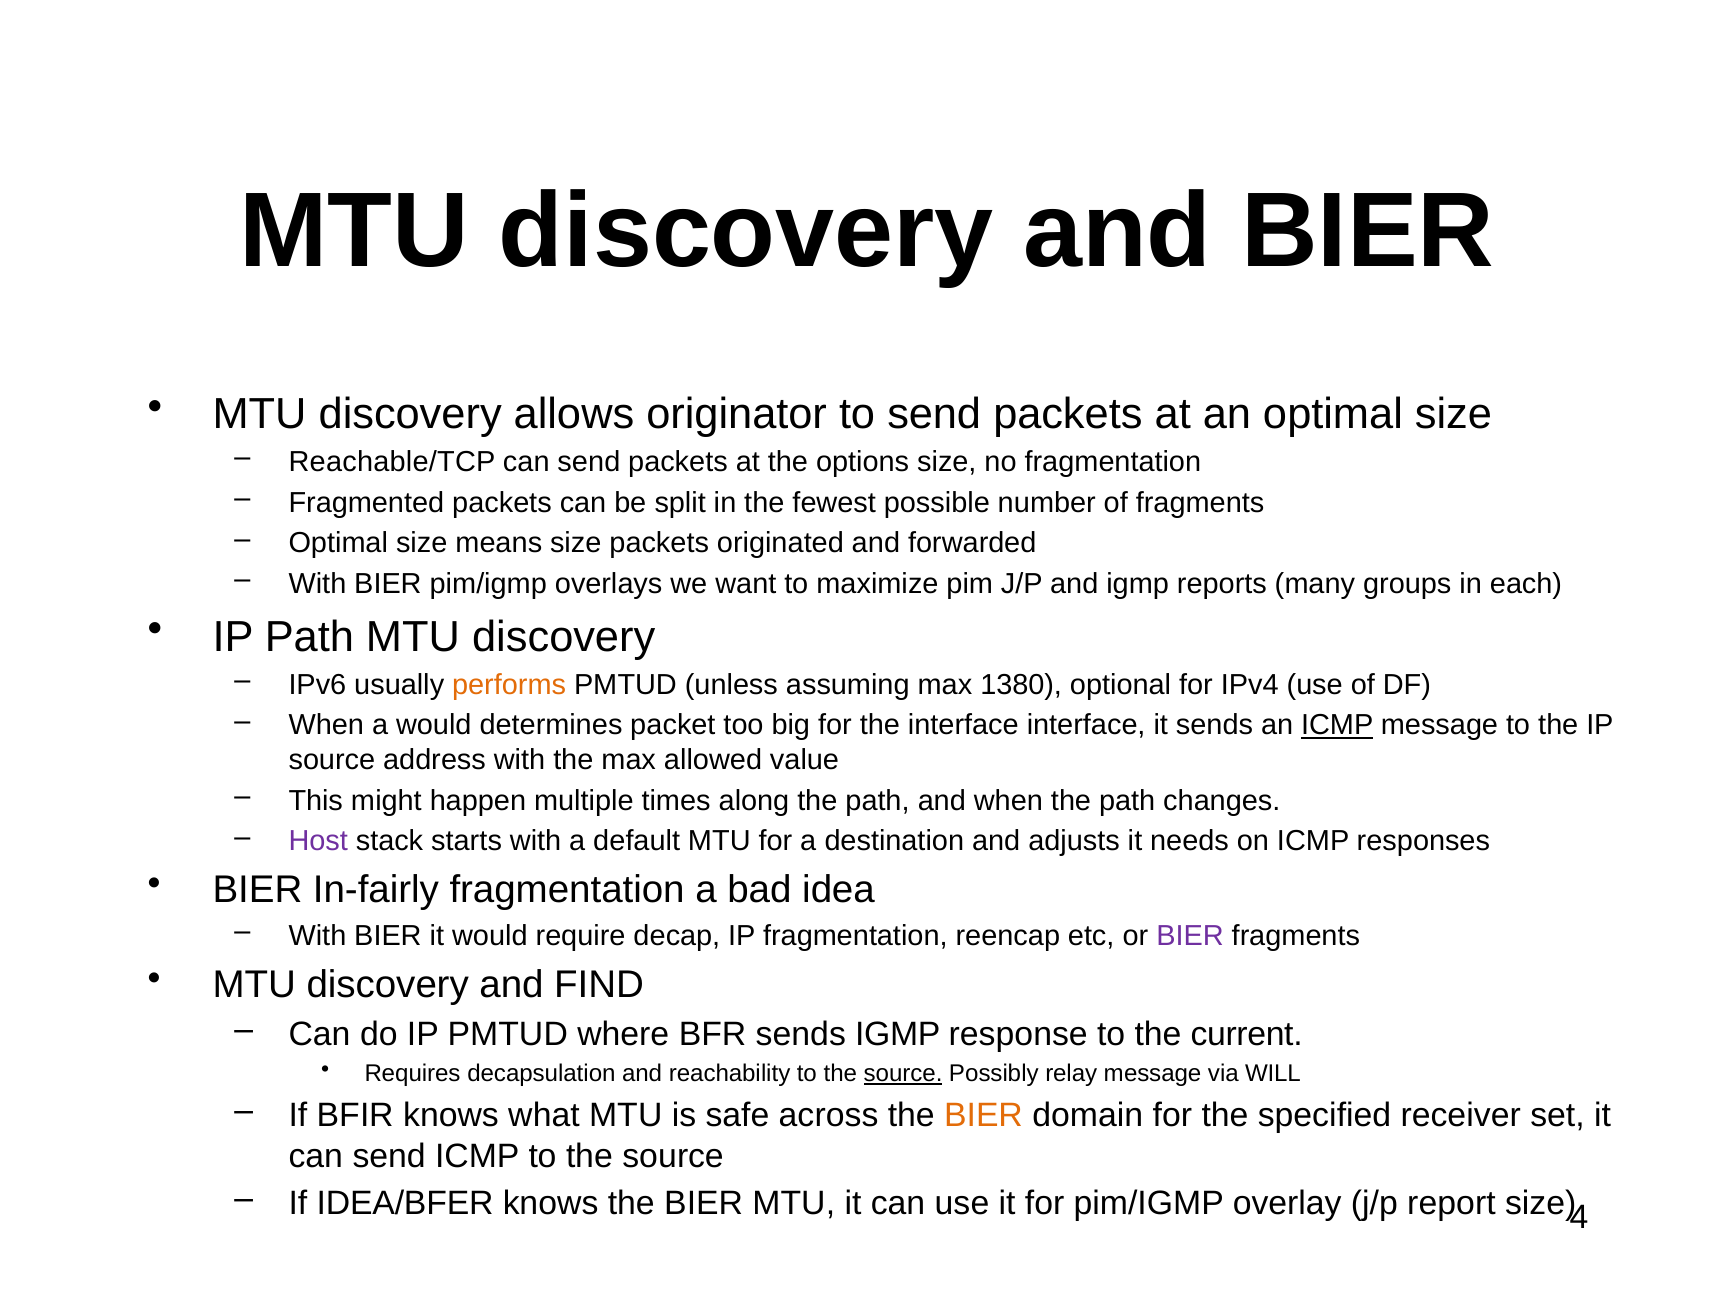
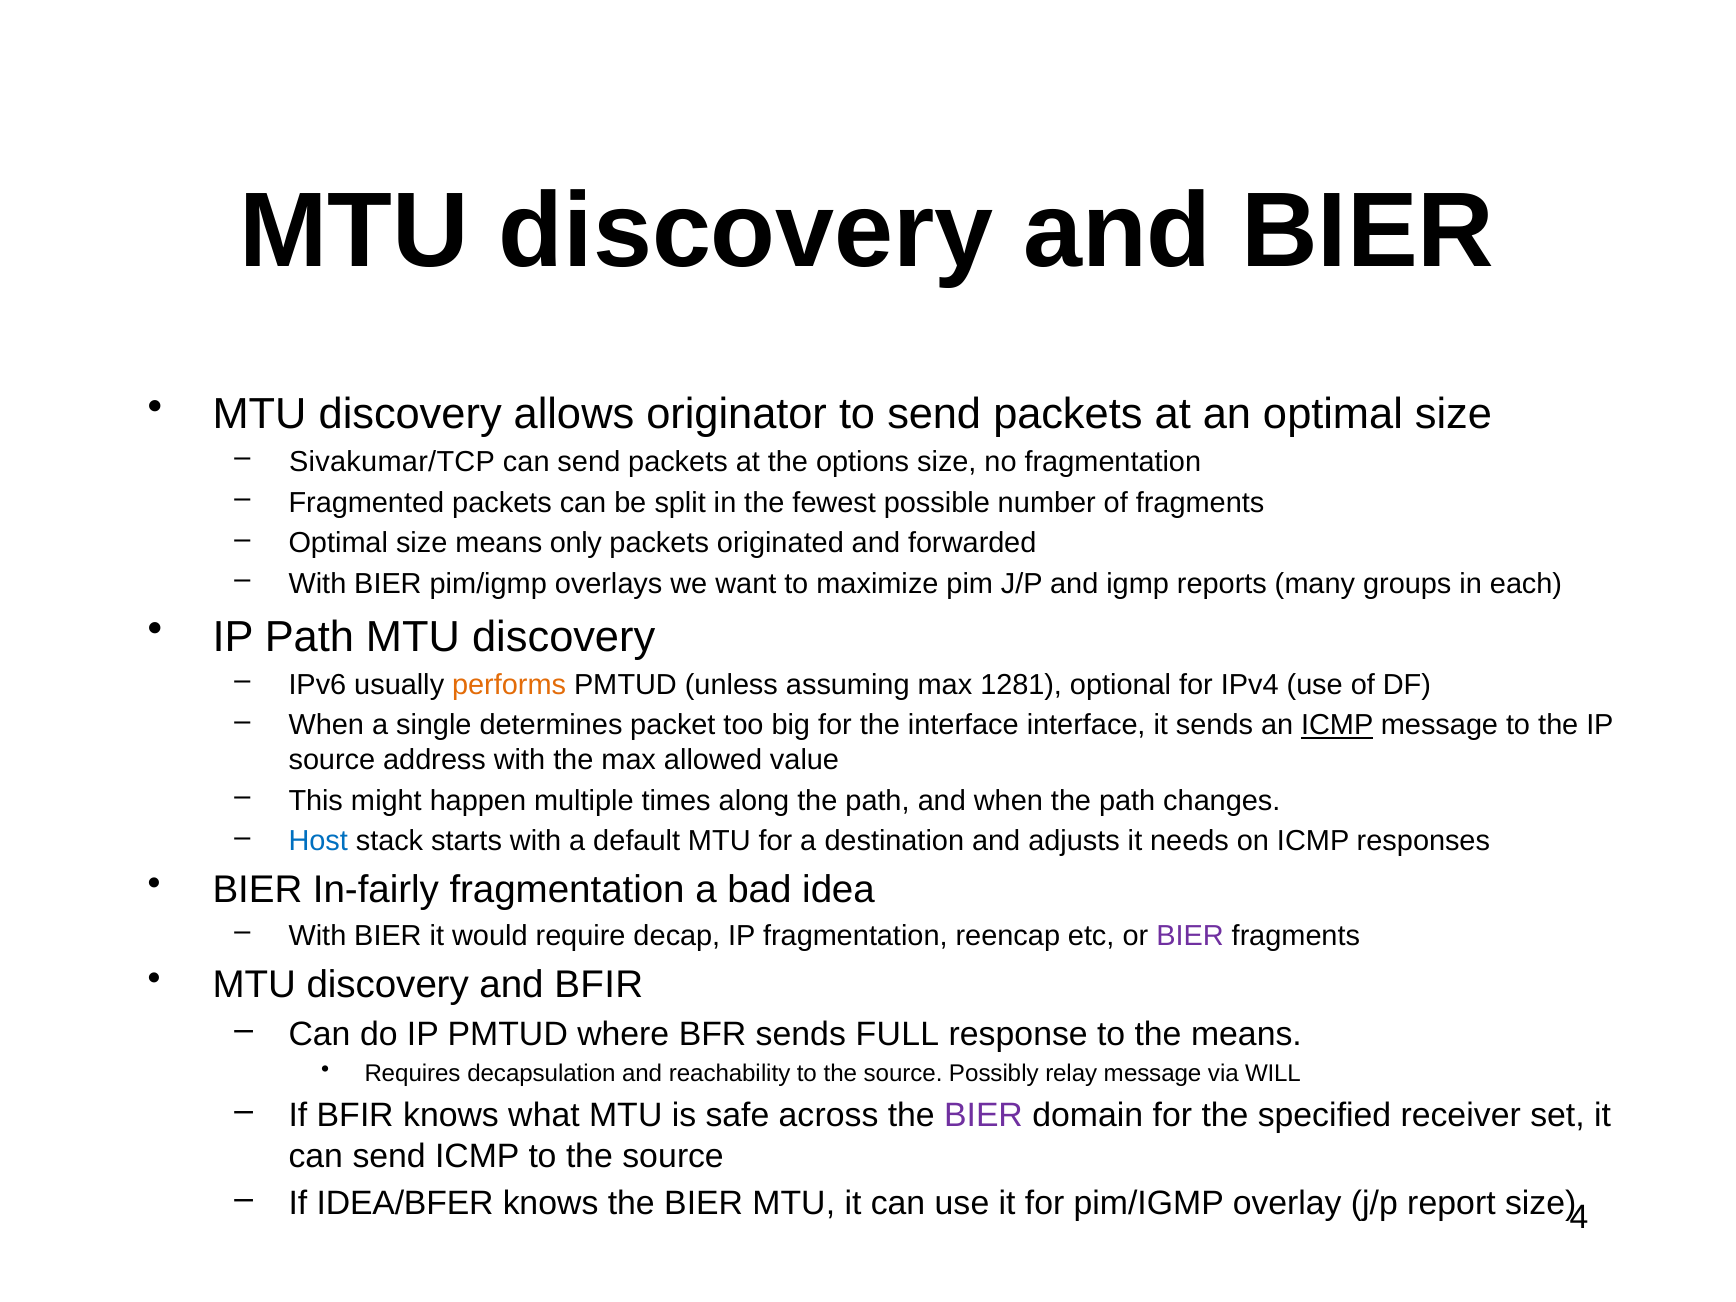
Reachable/TCP: Reachable/TCP -> Sivakumar/TCP
means size: size -> only
1380: 1380 -> 1281
a would: would -> single
Host colour: purple -> blue
and FIND: FIND -> BFIR
sends IGMP: IGMP -> FULL
the current: current -> means
source at (903, 1073) underline: present -> none
BIER at (984, 1116) colour: orange -> purple
